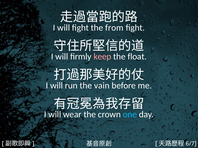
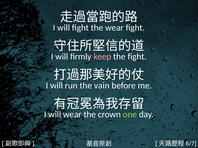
the from: from -> wear
the float: float -> fight
one colour: light blue -> light green
